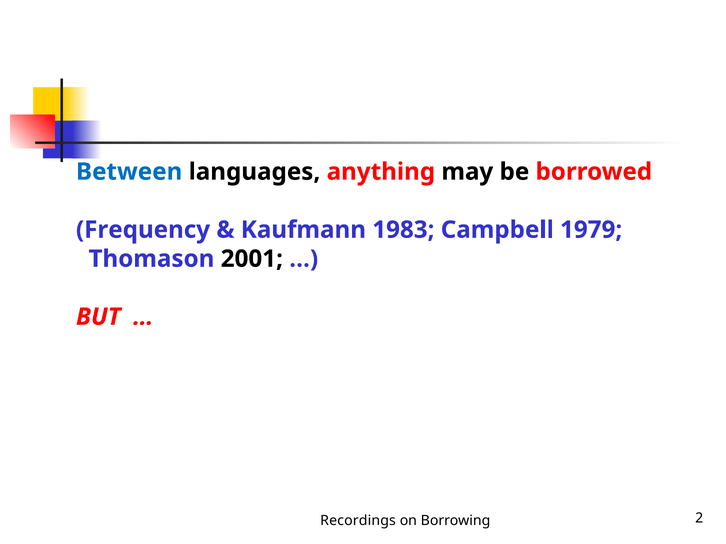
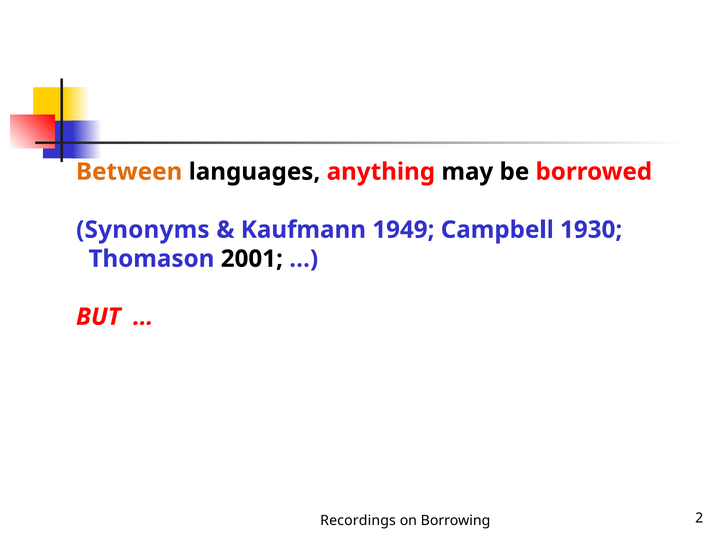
Between colour: blue -> orange
Frequency: Frequency -> Synonyms
1983: 1983 -> 1949
1979: 1979 -> 1930
